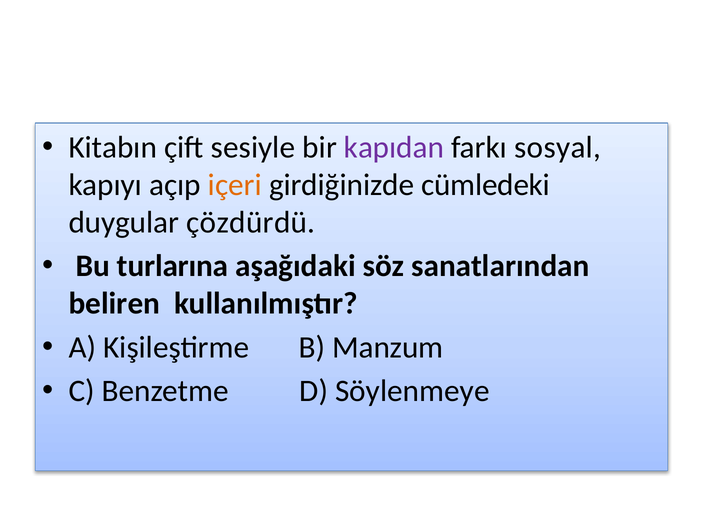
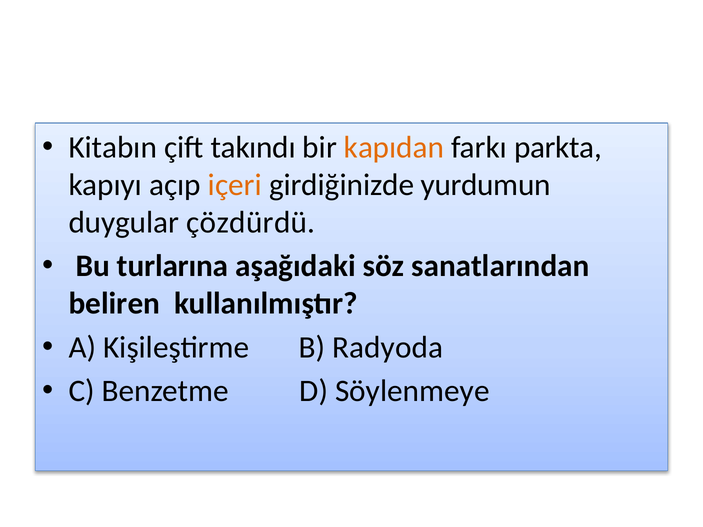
sesiyle: sesiyle -> takındı
kapıdan colour: purple -> orange
sosyal: sosyal -> parkta
cümledeki: cümledeki -> yurdumun
Manzum: Manzum -> Radyoda
